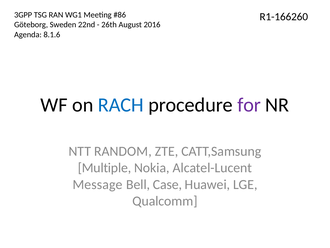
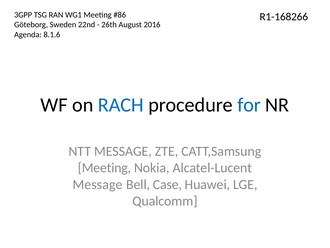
R1-166260: R1-166260 -> R1-168266
for colour: purple -> blue
NTT RANDOM: RANDOM -> MESSAGE
Multiple at (104, 168): Multiple -> Meeting
